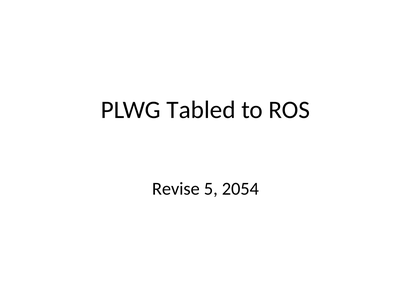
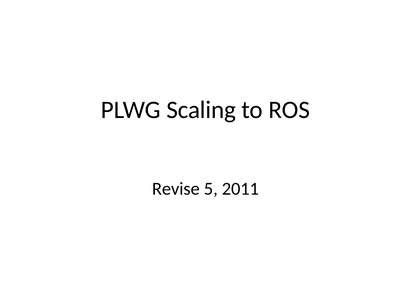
Tabled: Tabled -> Scaling
2054: 2054 -> 2011
